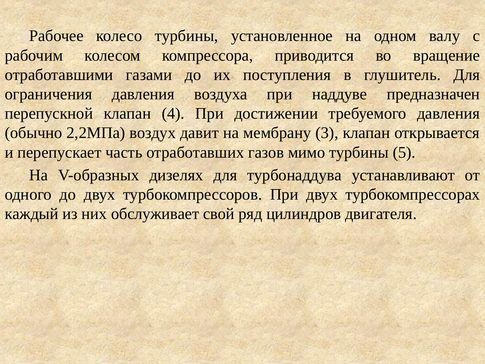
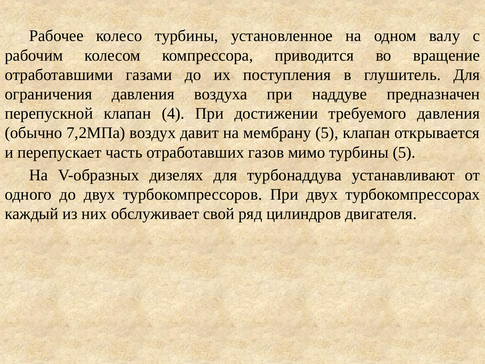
2,2МПа: 2,2МПа -> 7,2МПа
мембрану 3: 3 -> 5
